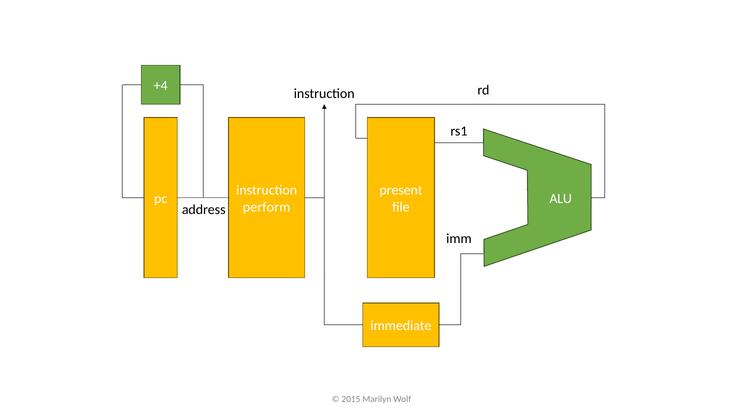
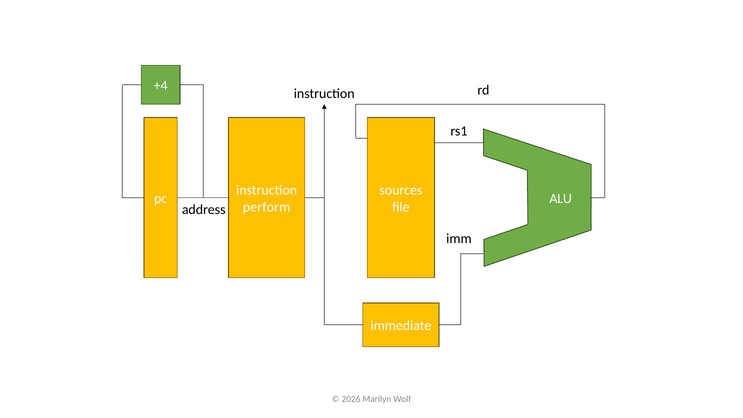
present: present -> sources
2015: 2015 -> 2026
